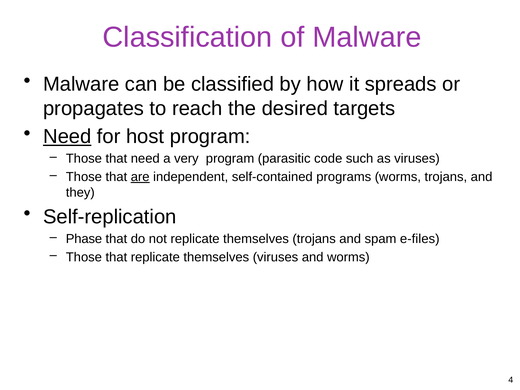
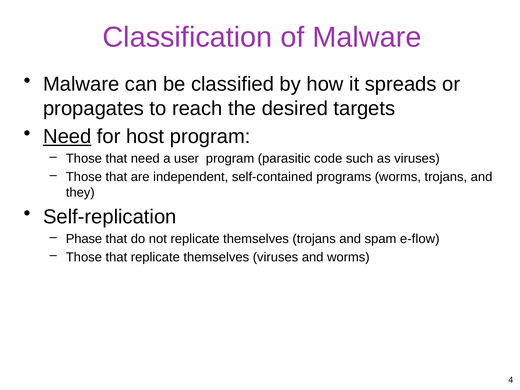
very: very -> user
are underline: present -> none
e-files: e-files -> e-flow
